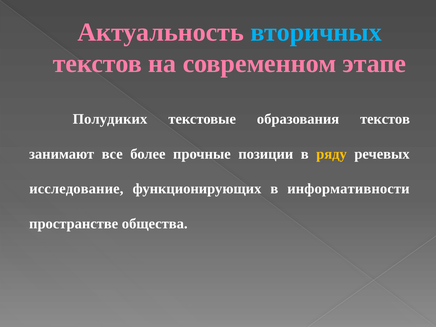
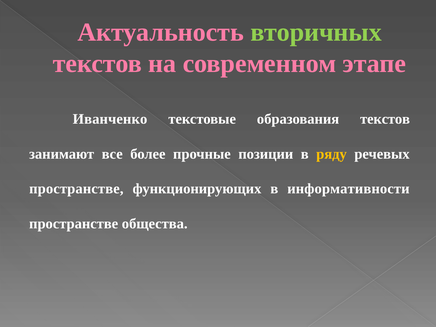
вторичных colour: light blue -> light green
Полудиких: Полудиких -> Иванченко
исследование at (76, 189): исследование -> пространстве
